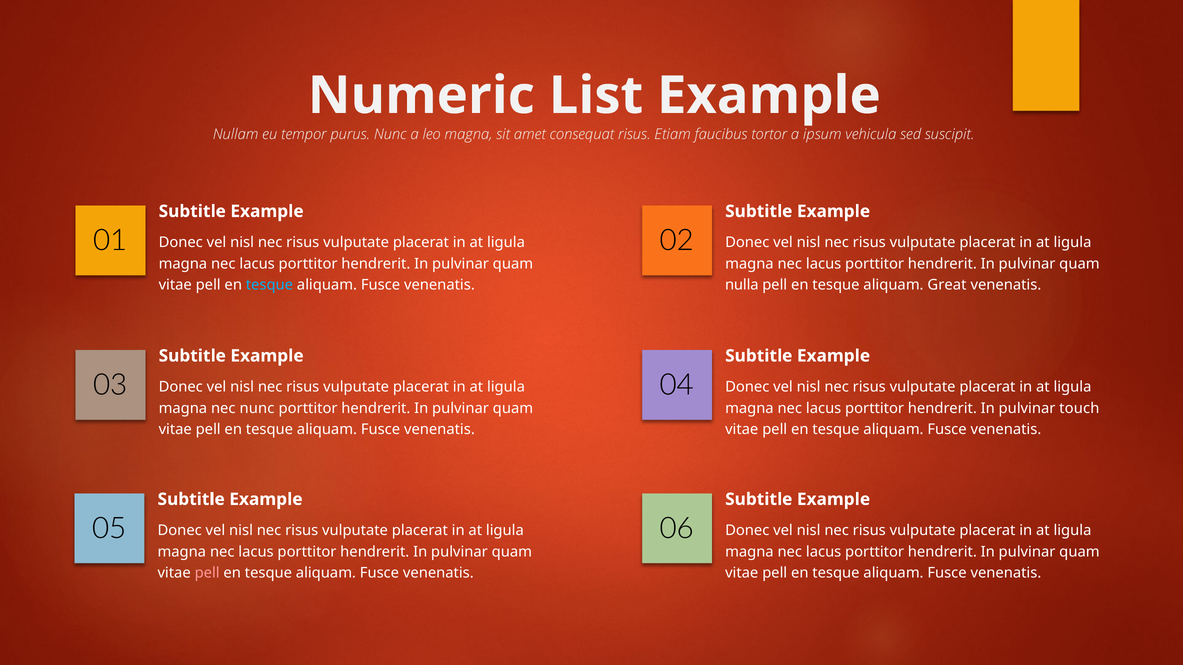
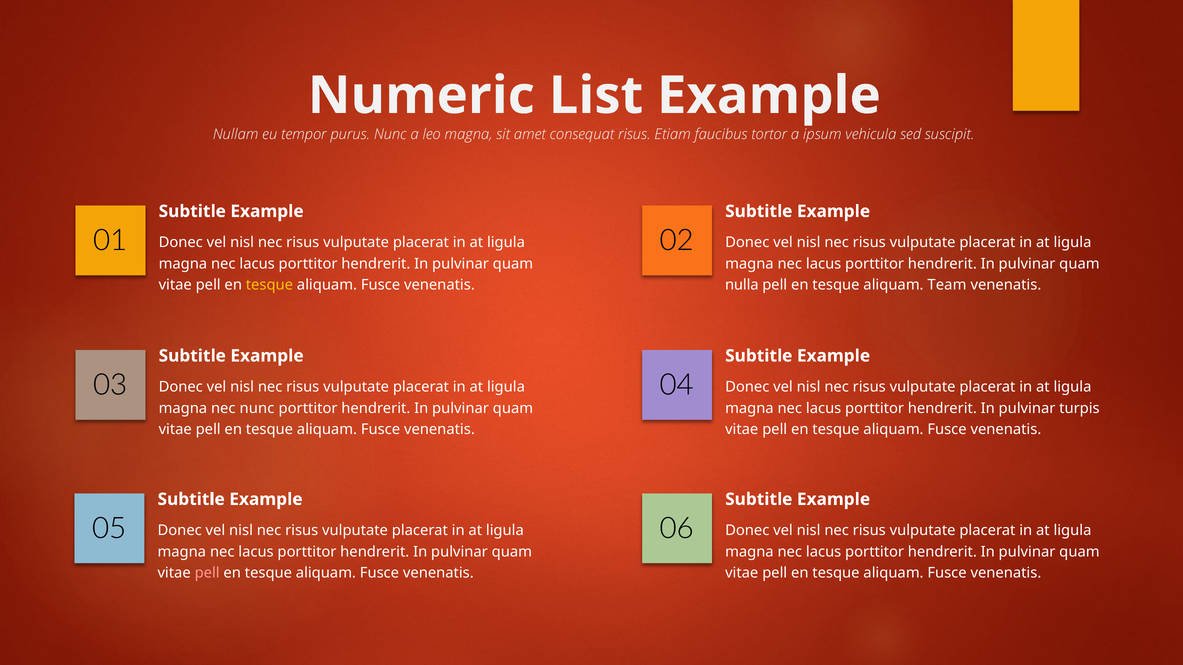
tesque at (269, 285) colour: light blue -> yellow
Great: Great -> Team
touch: touch -> turpis
